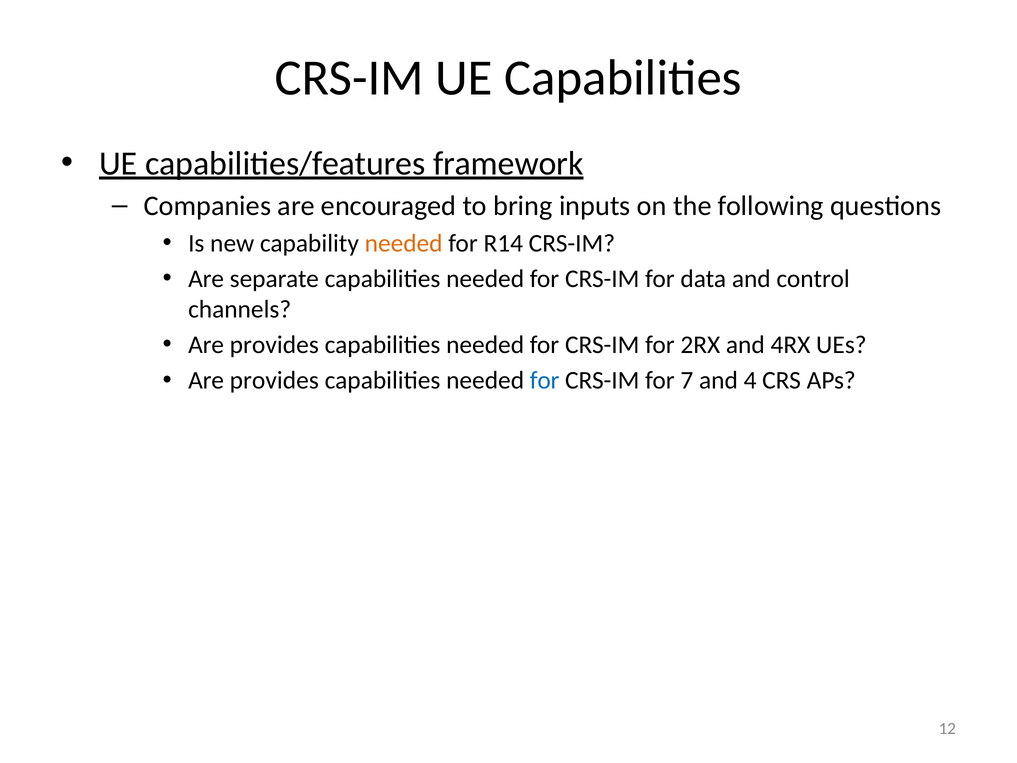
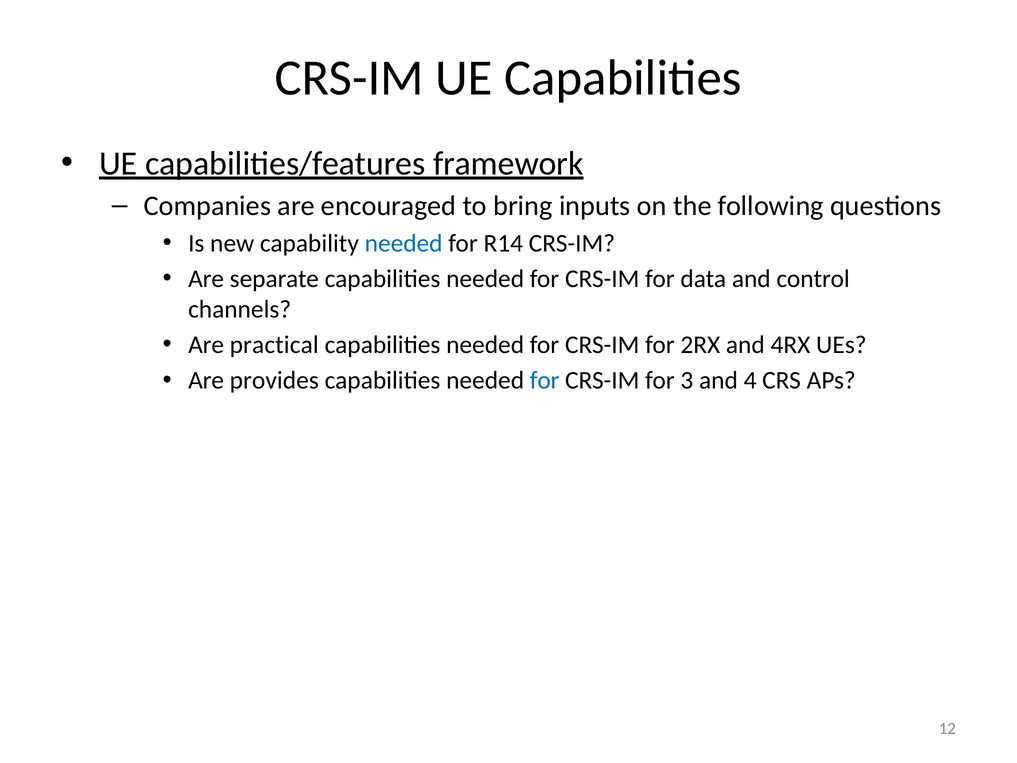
needed at (404, 243) colour: orange -> blue
provides at (274, 345): provides -> practical
7: 7 -> 3
